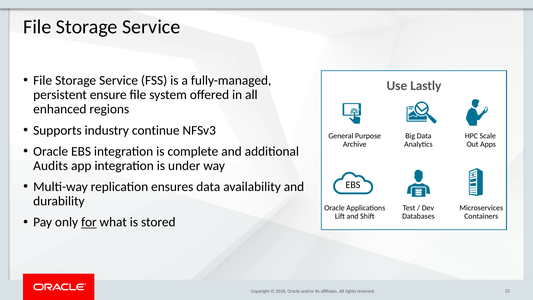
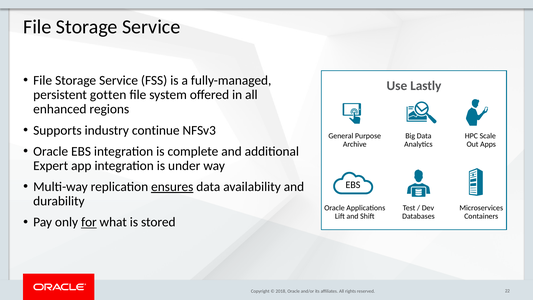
ensure: ensure -> gotten
Audits: Audits -> Expert
ensures underline: none -> present
